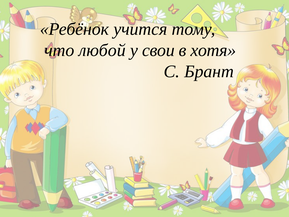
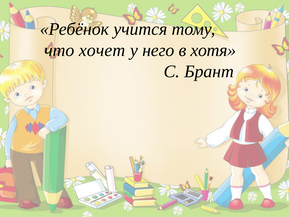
любой: любой -> хочет
свои: свои -> него
